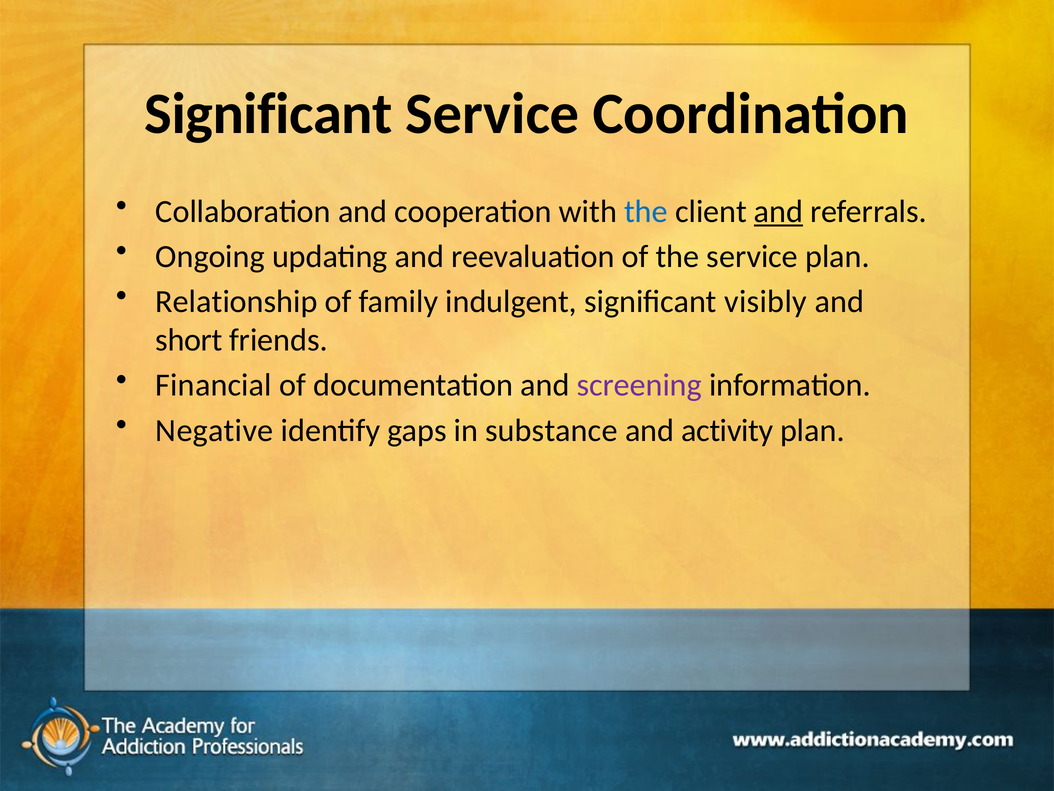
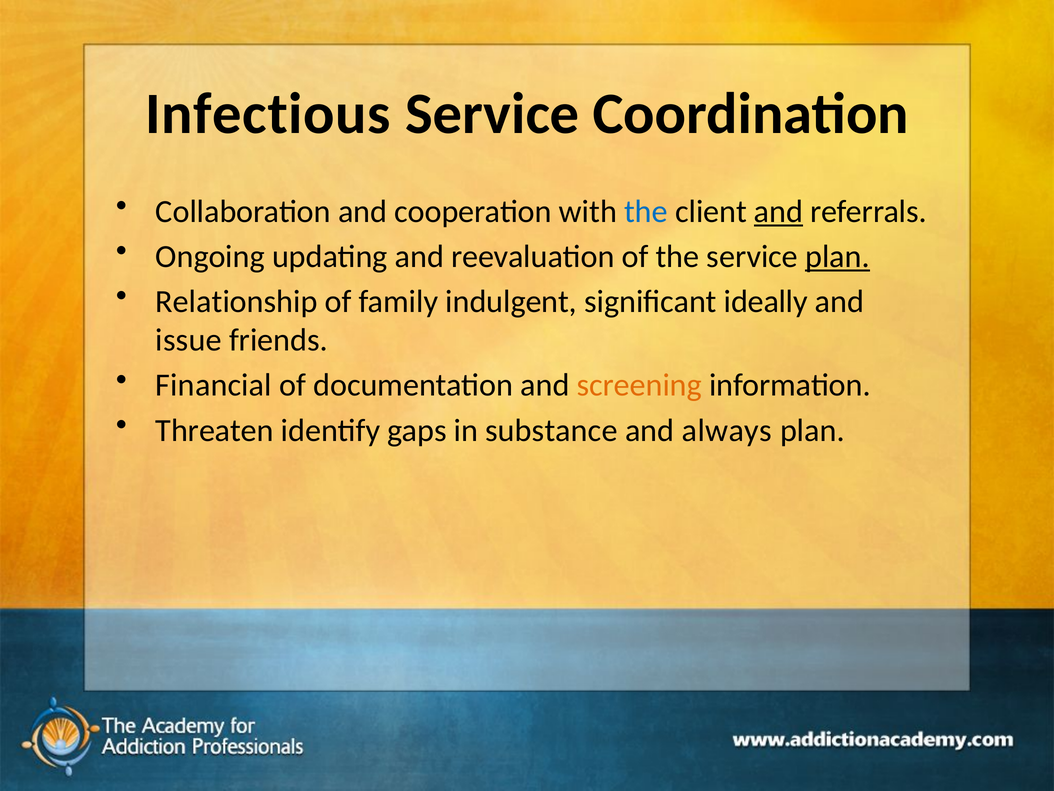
Significant at (268, 114): Significant -> Infectious
plan at (838, 256) underline: none -> present
visibly: visibly -> ideally
short: short -> issue
screening colour: purple -> orange
Negative: Negative -> Threaten
activity: activity -> always
